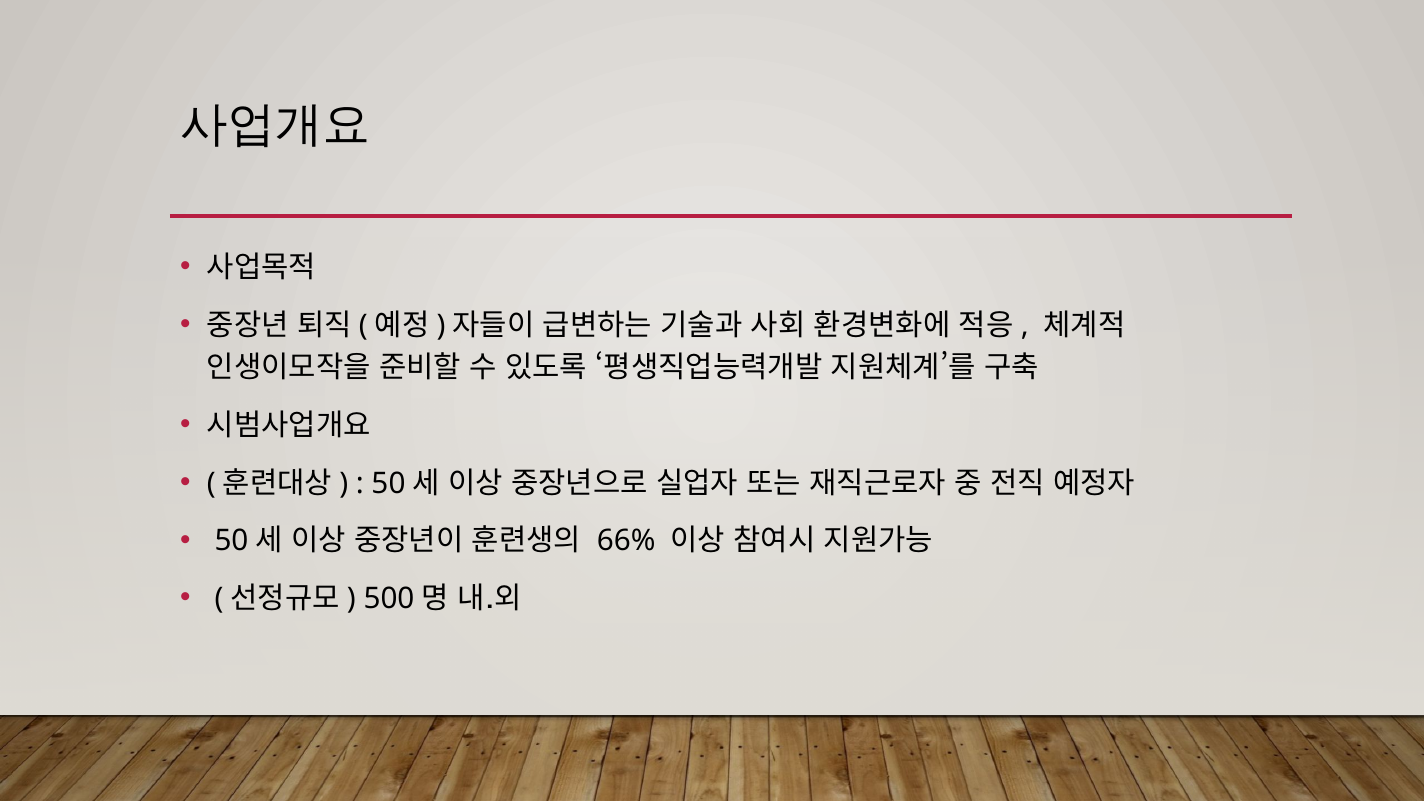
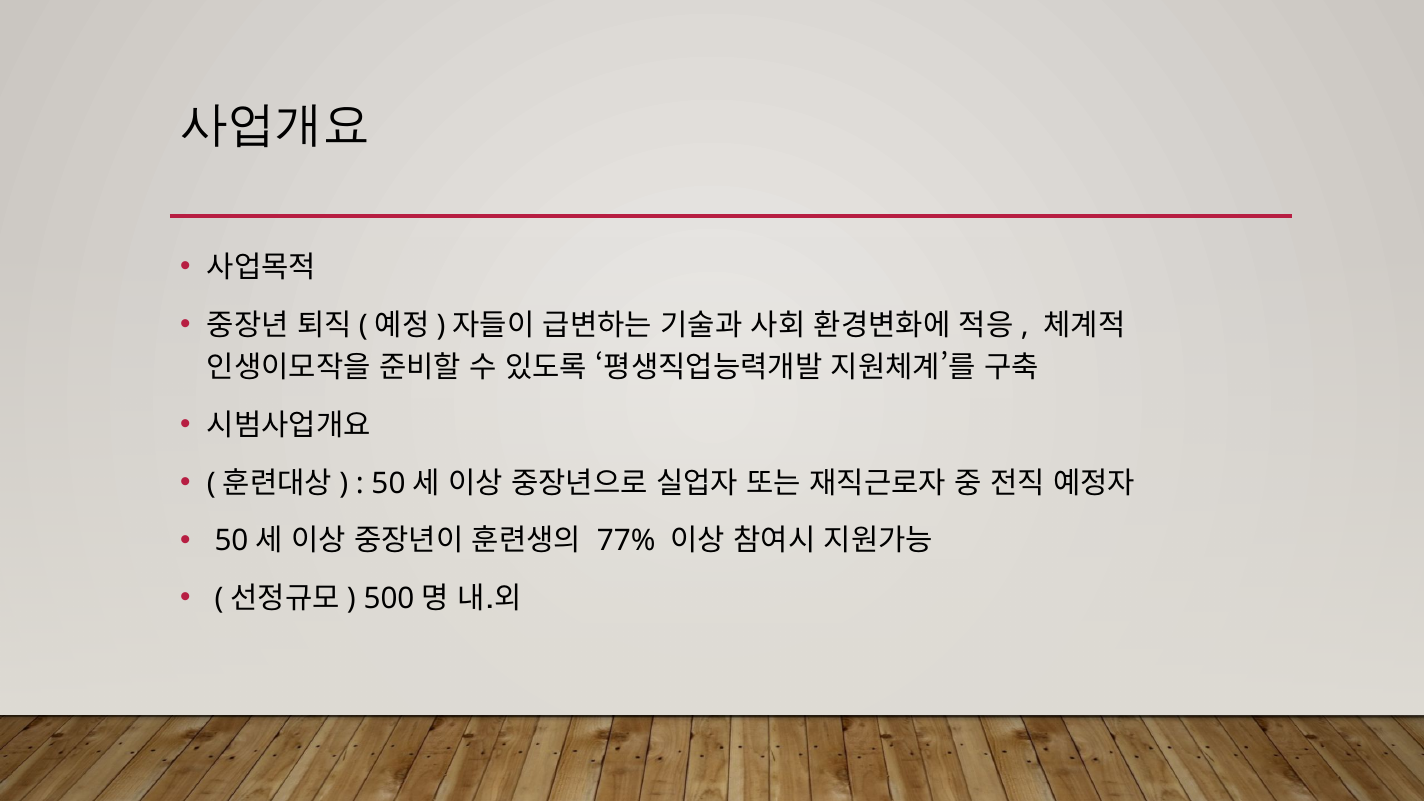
66%: 66% -> 77%
